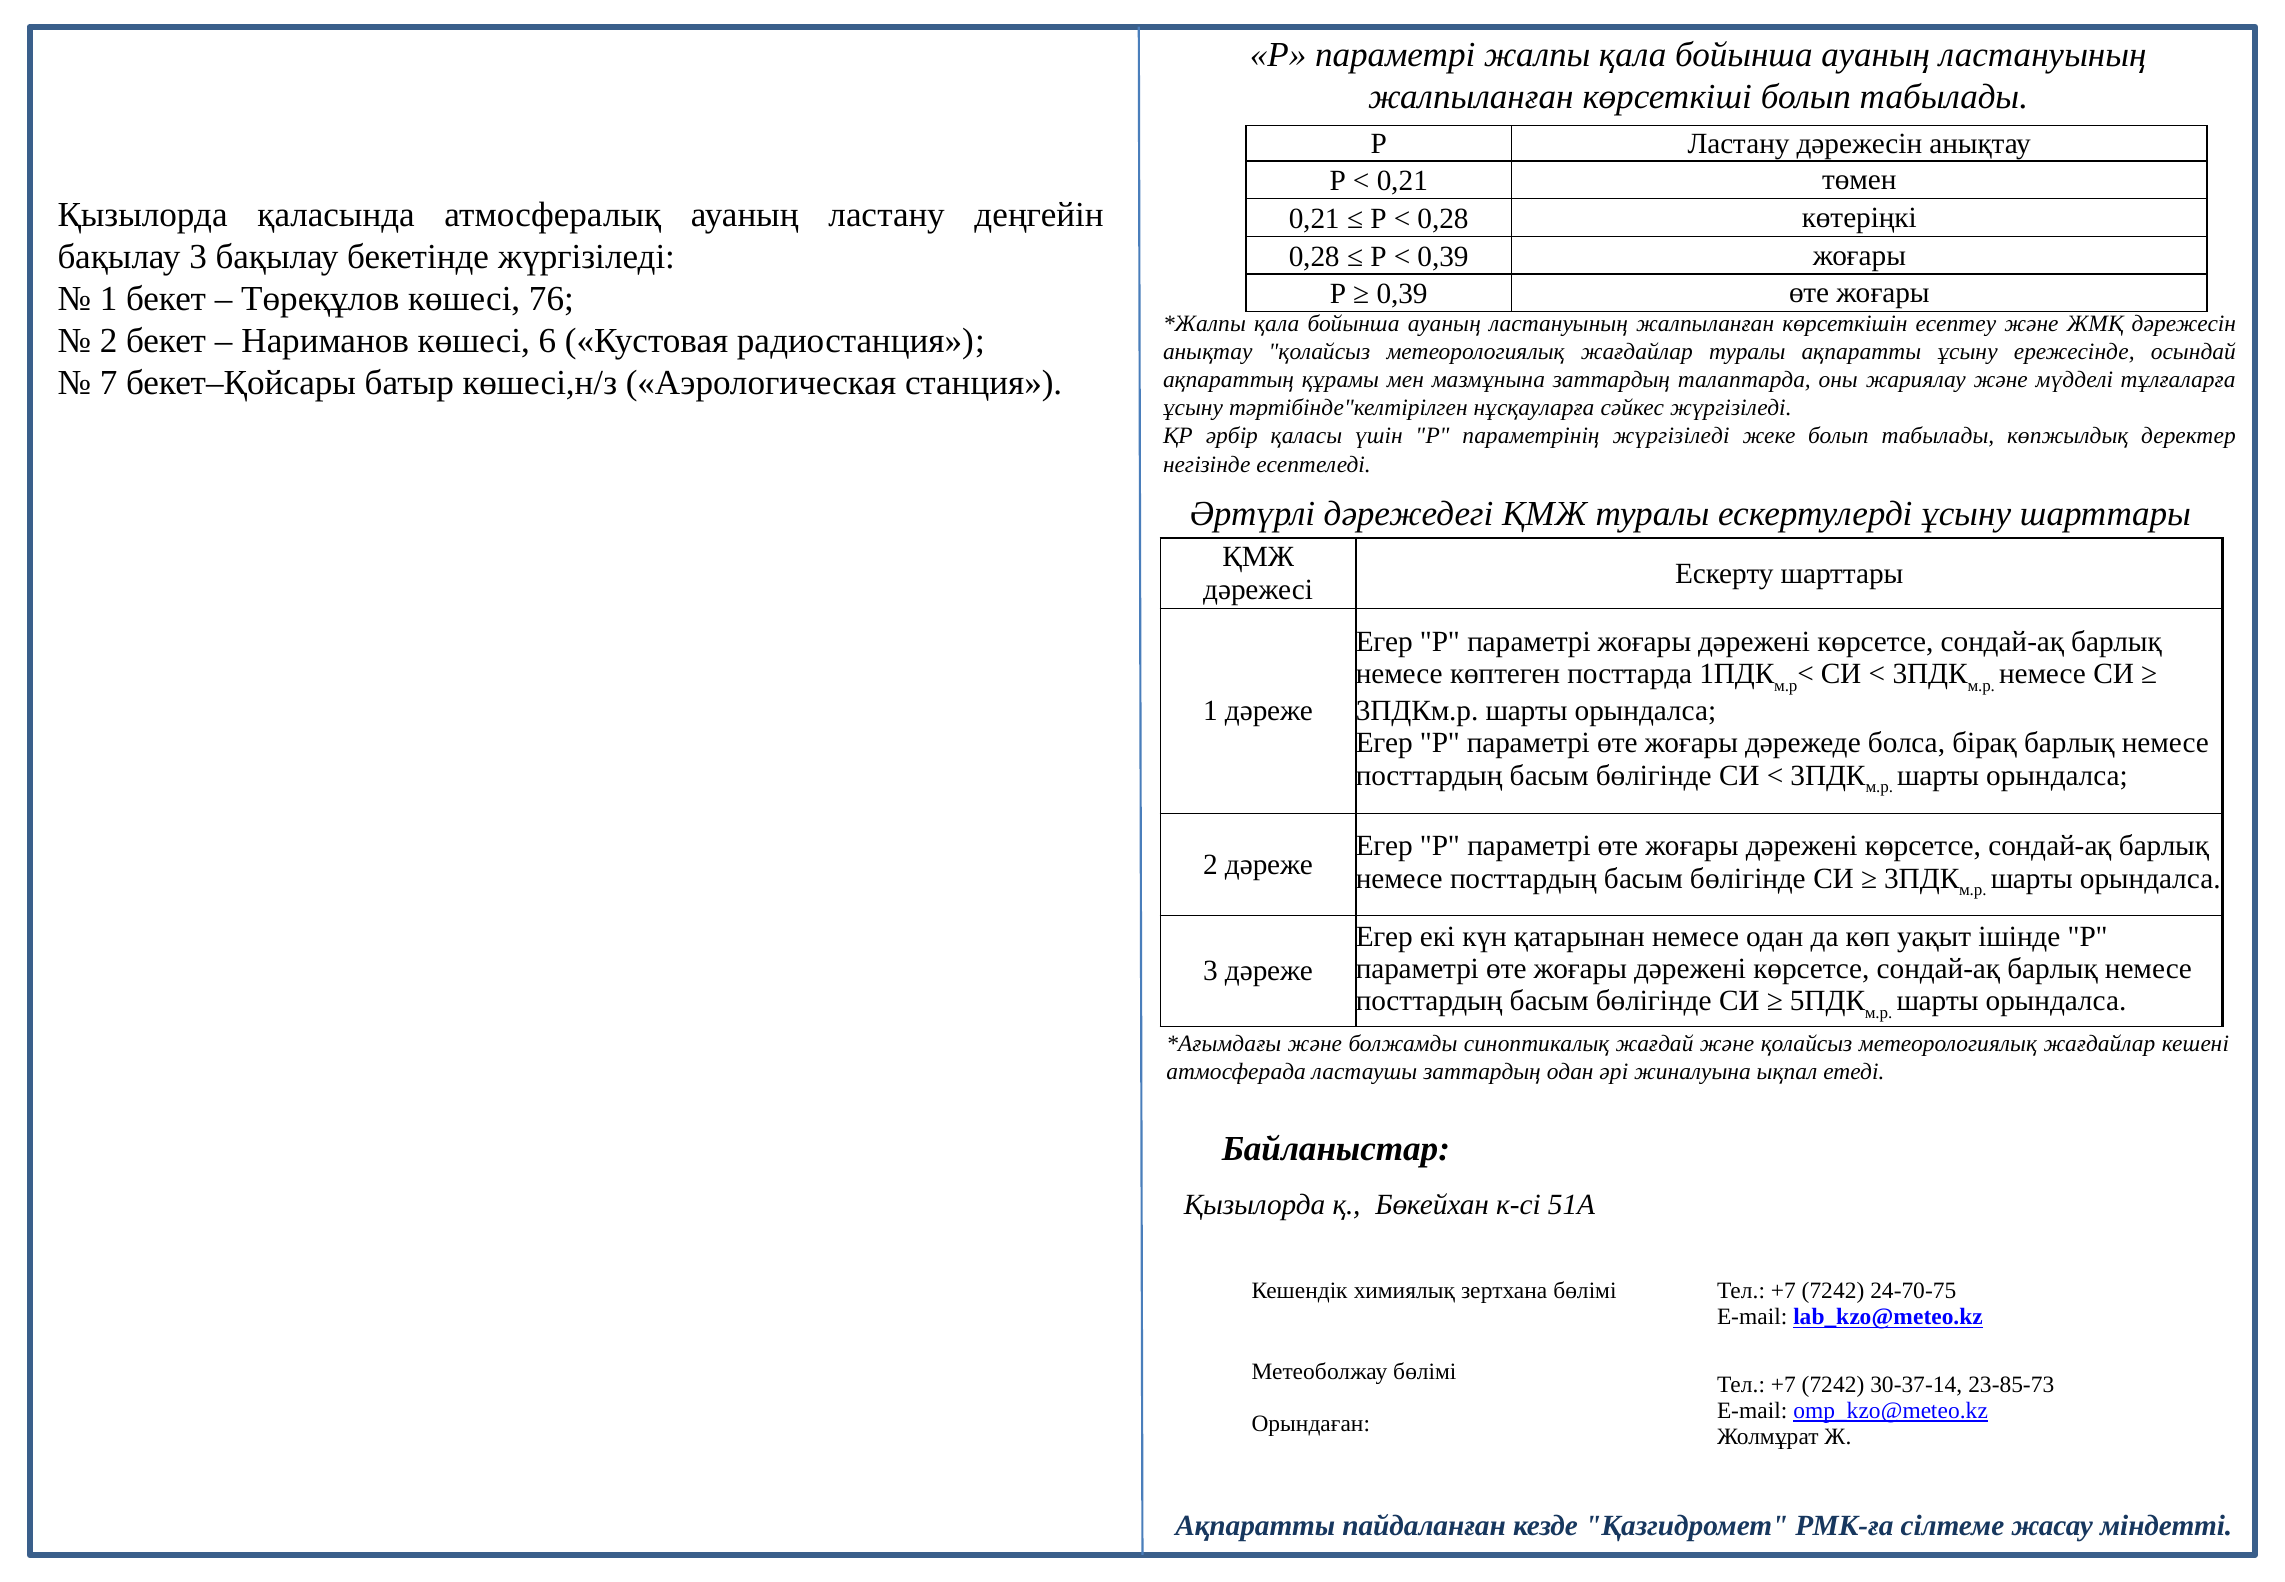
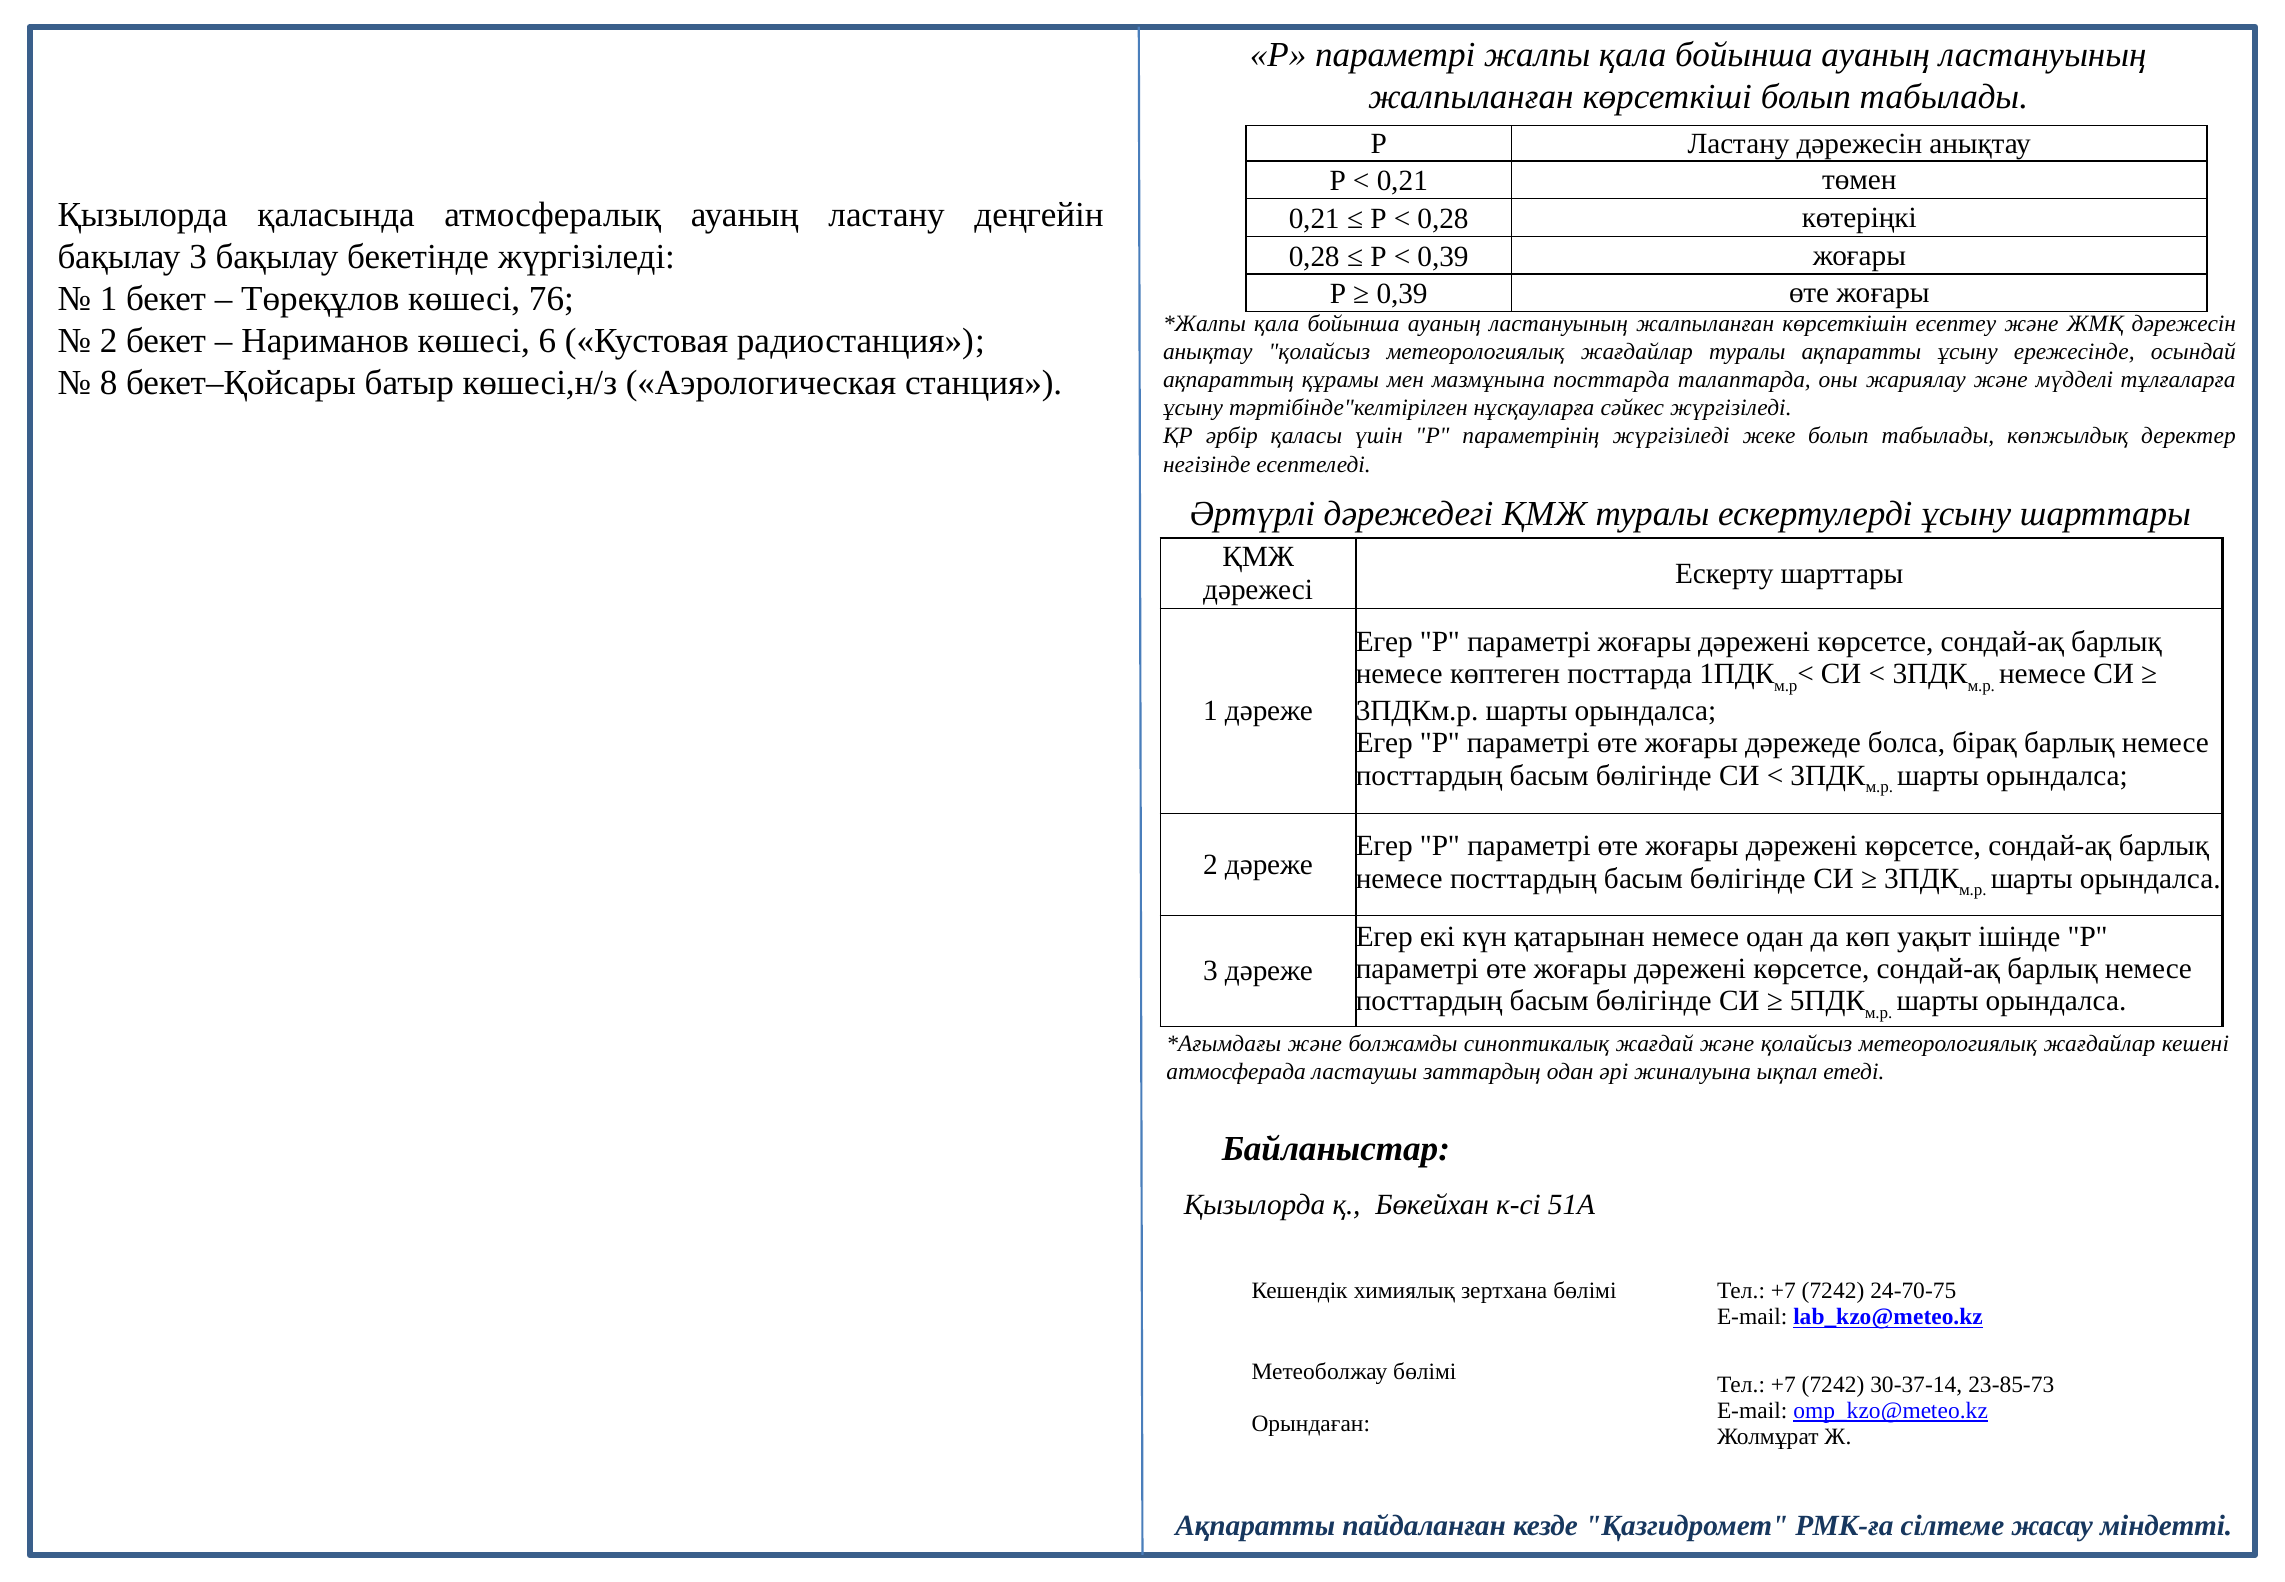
7: 7 -> 8
мазмұнына заттардың: заттардың -> посттарда
